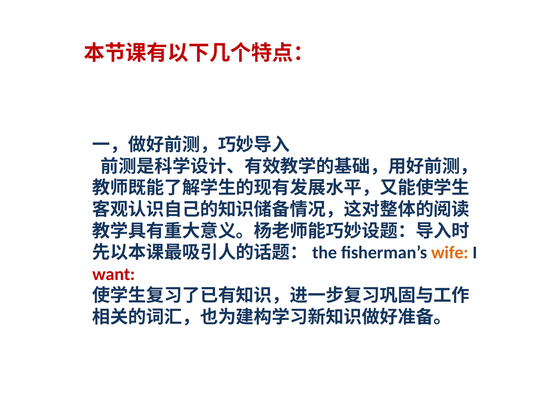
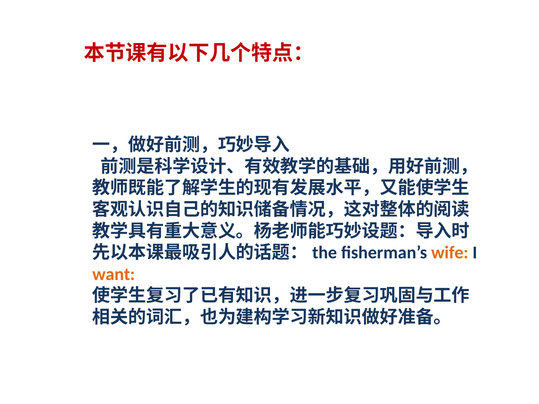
want colour: red -> orange
